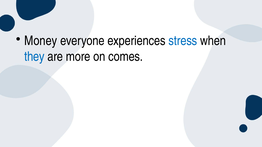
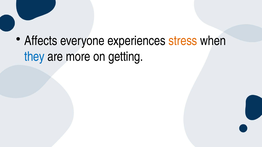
Money: Money -> Affects
stress colour: blue -> orange
comes: comes -> getting
